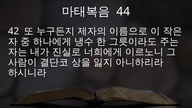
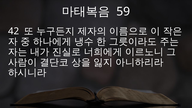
44: 44 -> 59
